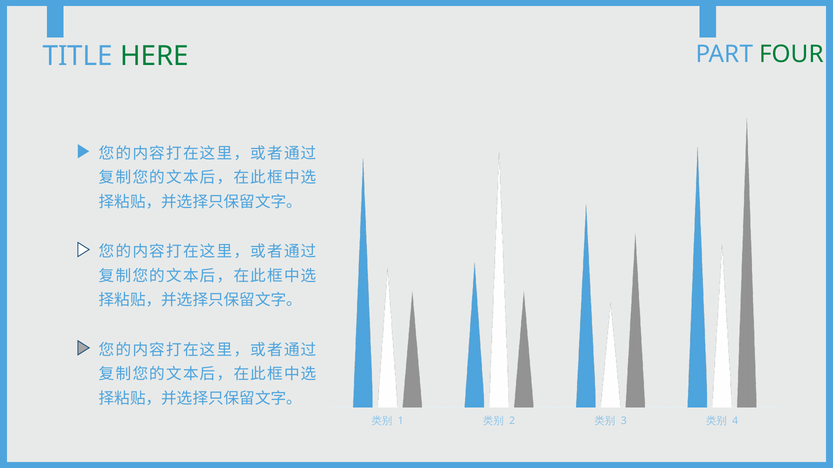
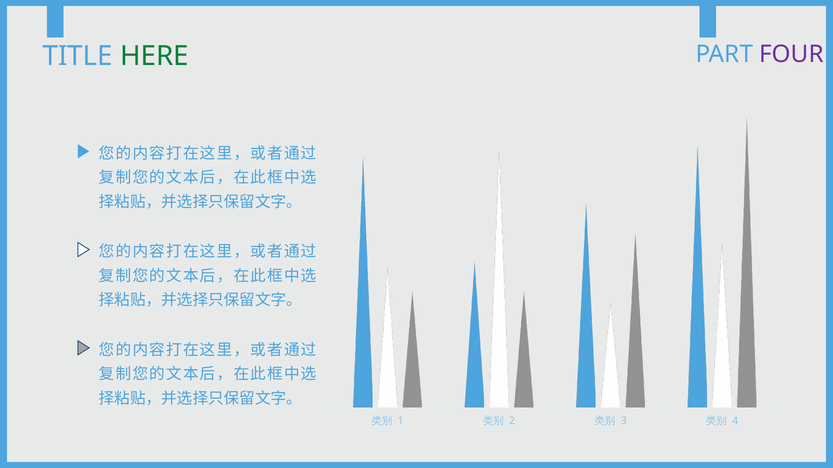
FOUR colour: green -> purple
